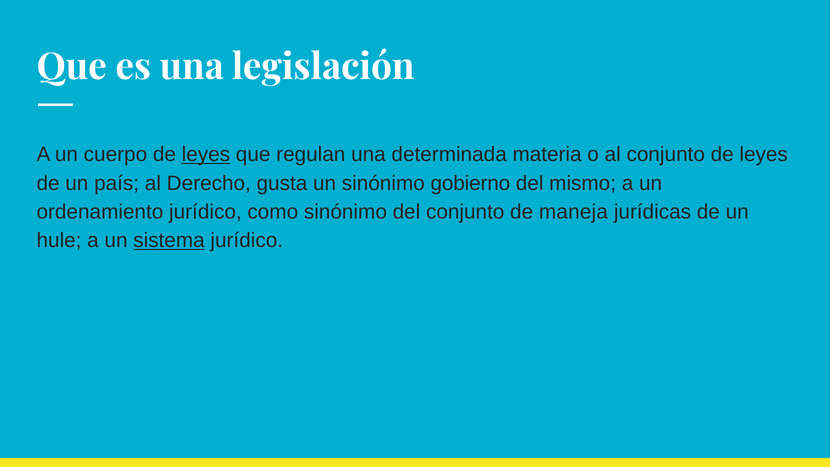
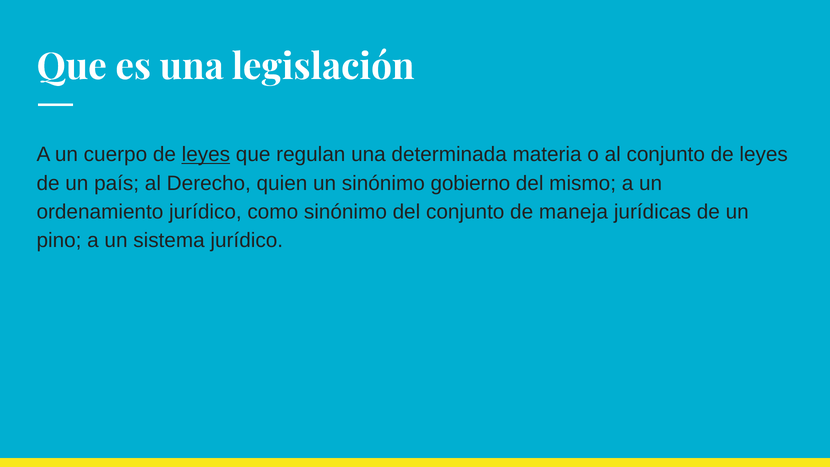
gusta: gusta -> quien
hule: hule -> pino
sistema underline: present -> none
